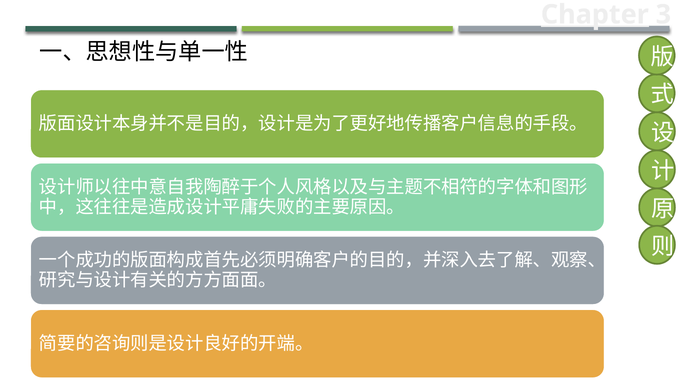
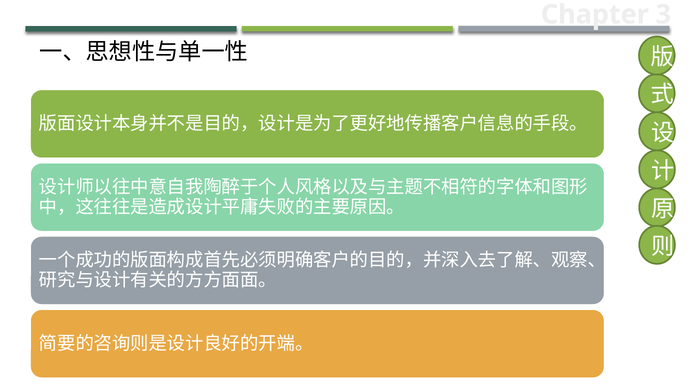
Chapter underline: present -> none
